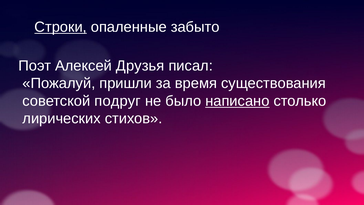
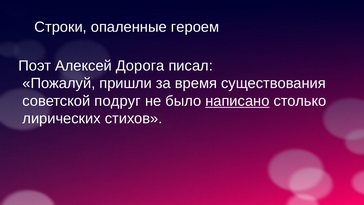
Строки underline: present -> none
забыто: забыто -> героем
Друзья: Друзья -> Дорога
